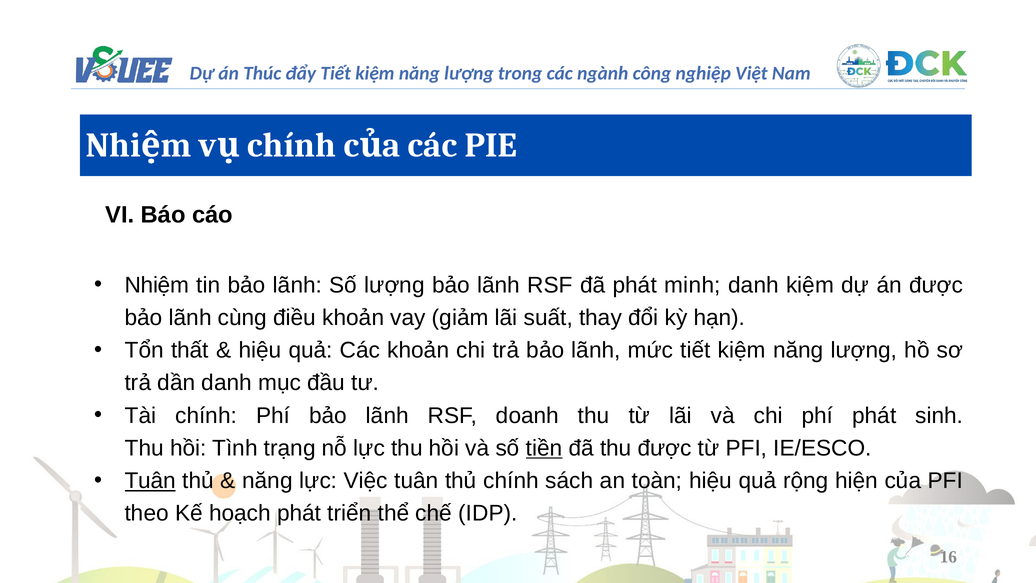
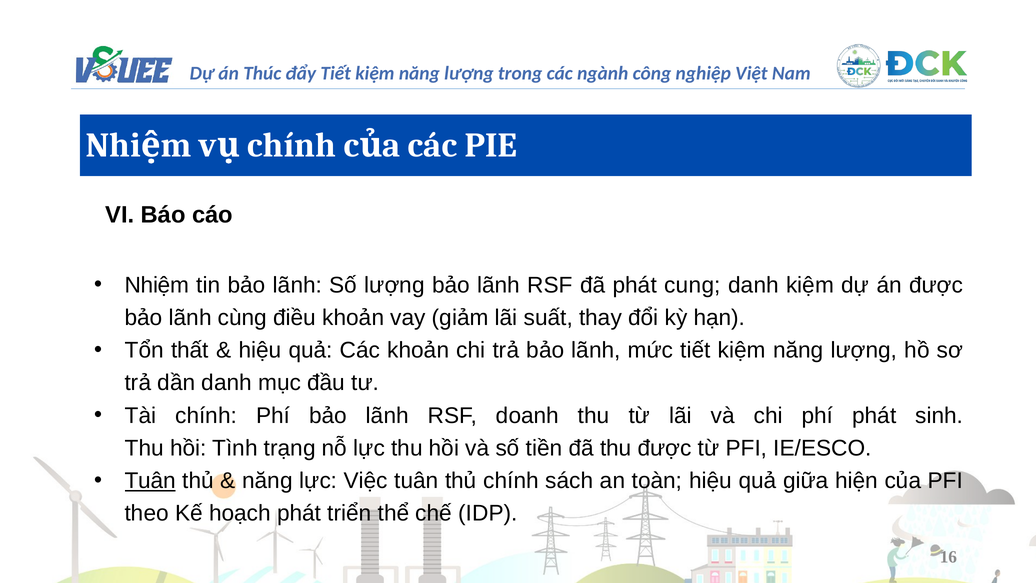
minh: minh -> cung
tiền underline: present -> none
rộng: rộng -> giữa
